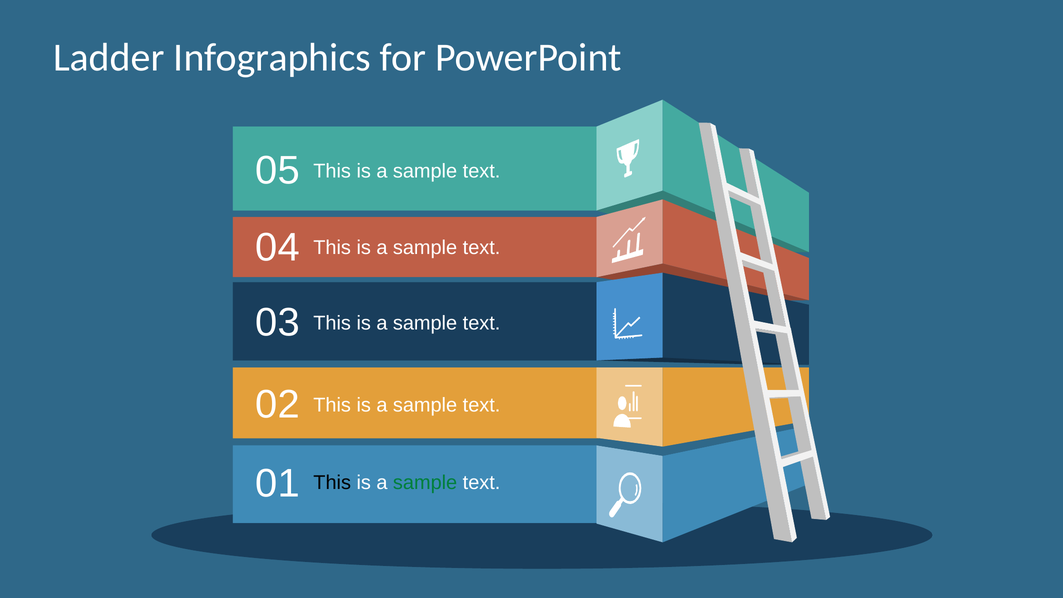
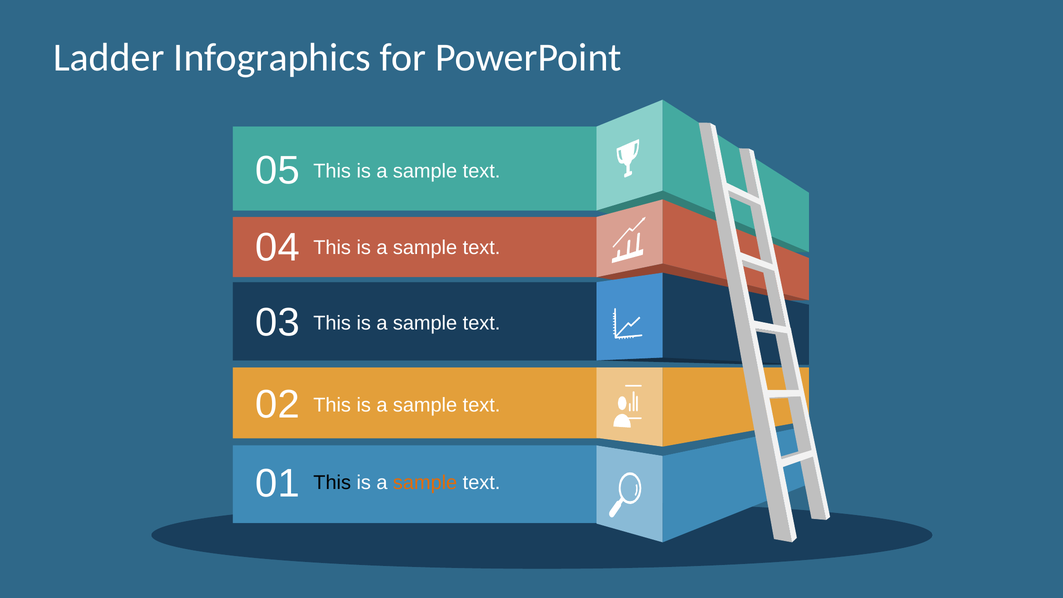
sample at (425, 483) colour: green -> orange
